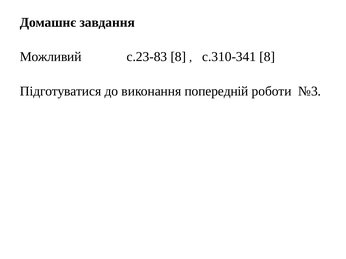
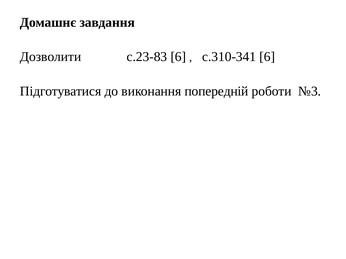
Можливий: Можливий -> Дозволити
с.23-83 8: 8 -> 6
с.310-341 8: 8 -> 6
